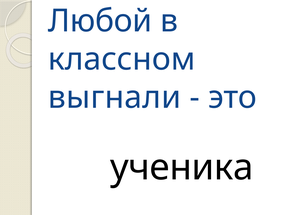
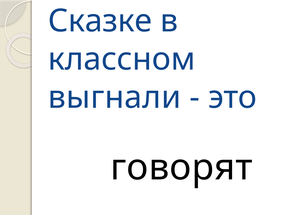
Любой: Любой -> Сказке
ученика: ученика -> говорят
